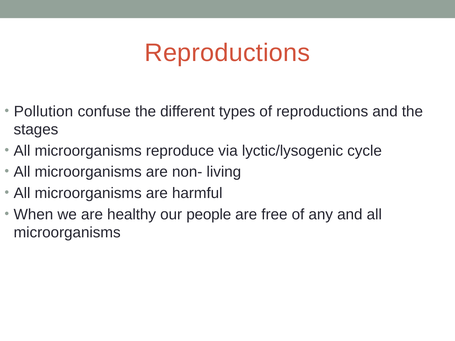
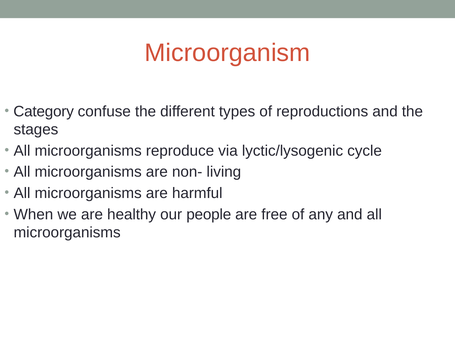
Reproductions at (227, 53): Reproductions -> Microorganism
Pollution: Pollution -> Category
